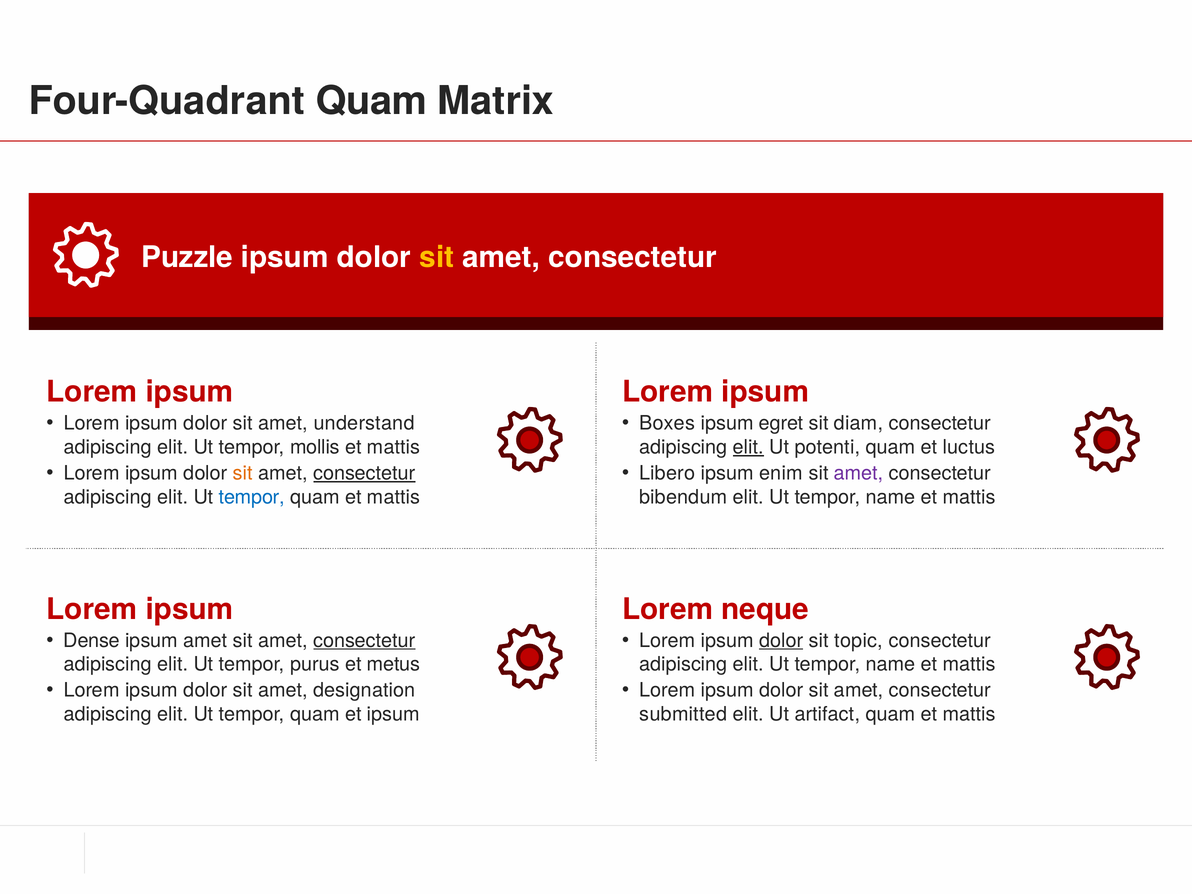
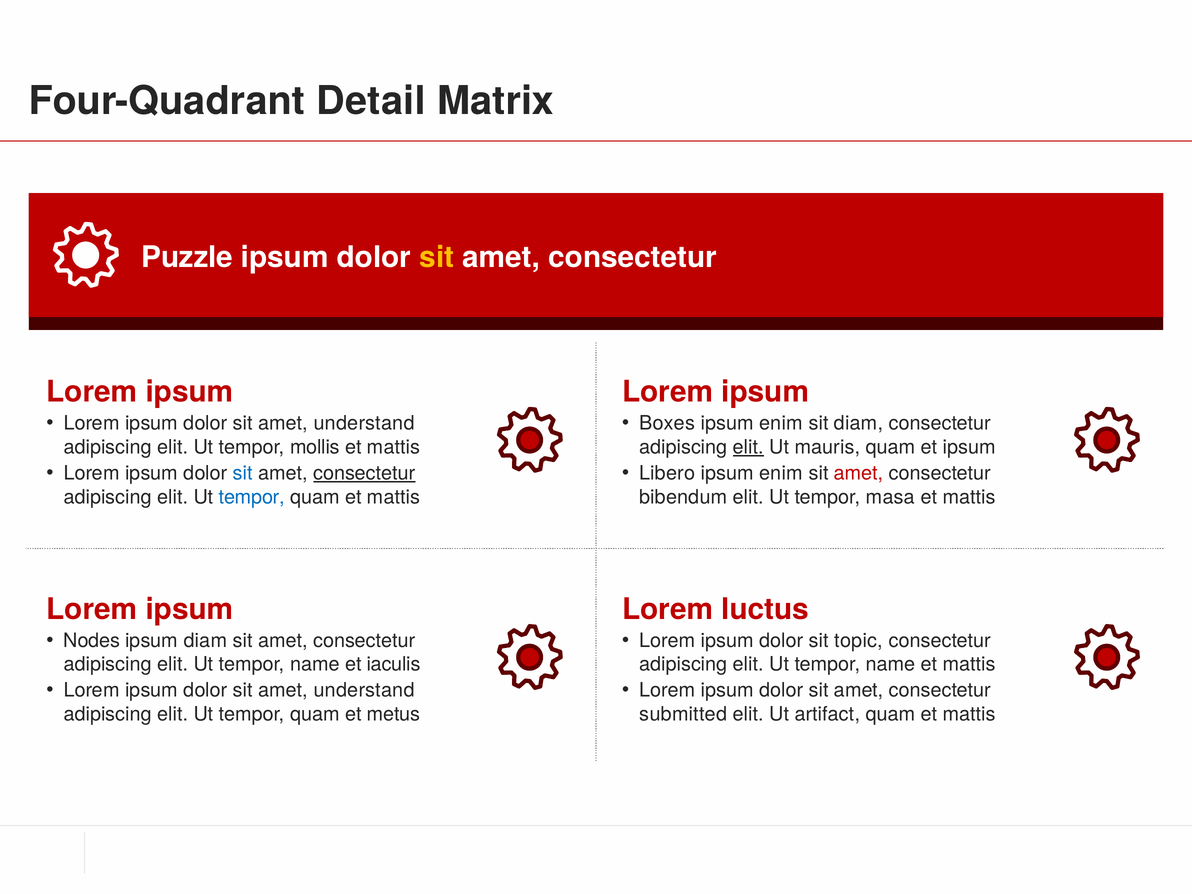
Four-Quadrant Quam: Quam -> Detail
egret at (781, 423): egret -> enim
potenti: potenti -> mauris
et luctus: luctus -> ipsum
sit at (243, 473) colour: orange -> blue
amet at (859, 473) colour: purple -> red
name at (891, 497): name -> masa
neque: neque -> luctus
Dense: Dense -> Nodes
ipsum amet: amet -> diam
consectetur at (364, 641) underline: present -> none
dolor at (781, 641) underline: present -> none
purus at (315, 664): purus -> name
metus: metus -> iaculis
designation at (364, 690): designation -> understand
et ipsum: ipsum -> metus
